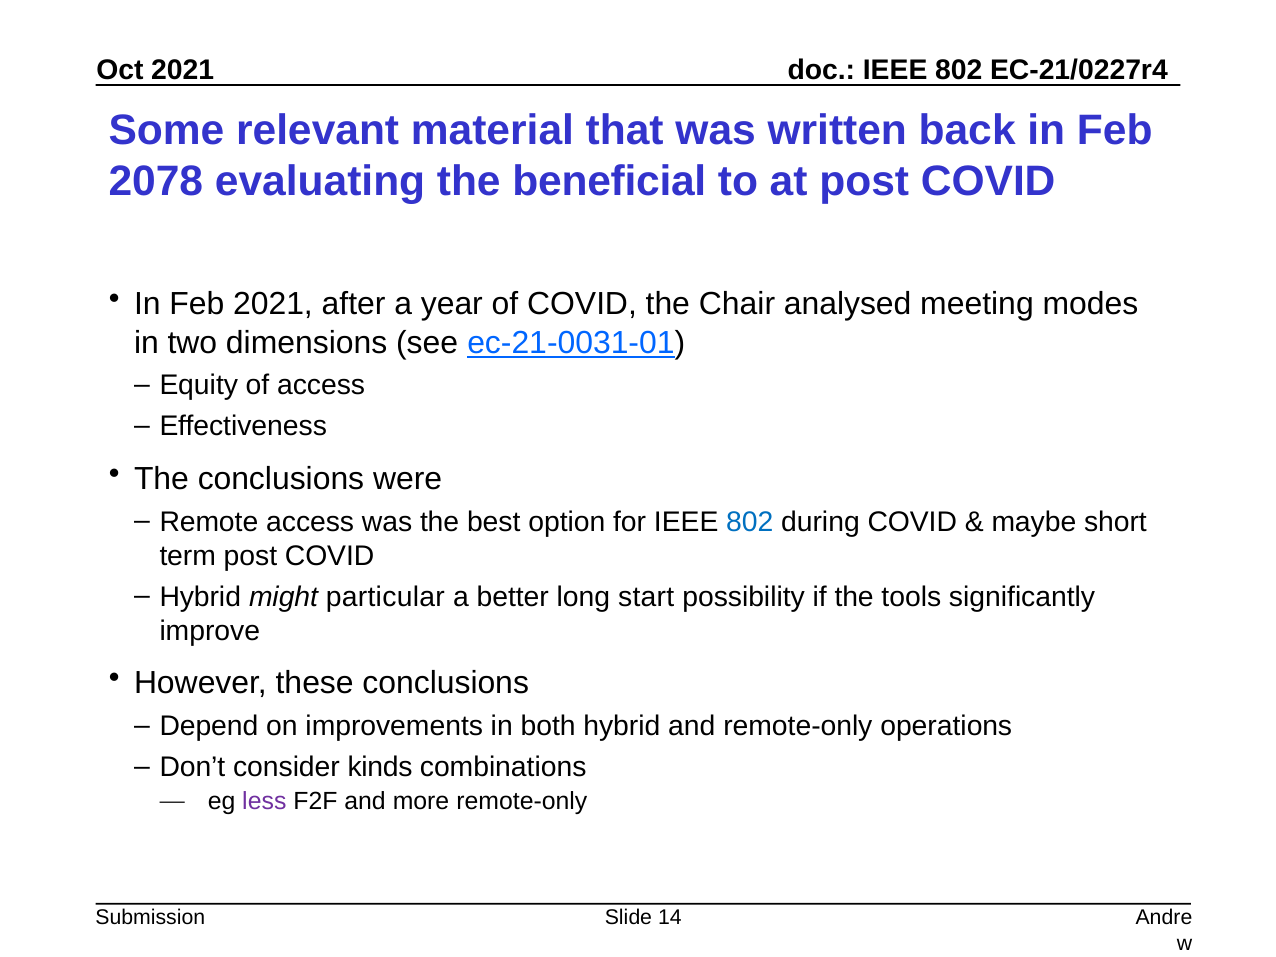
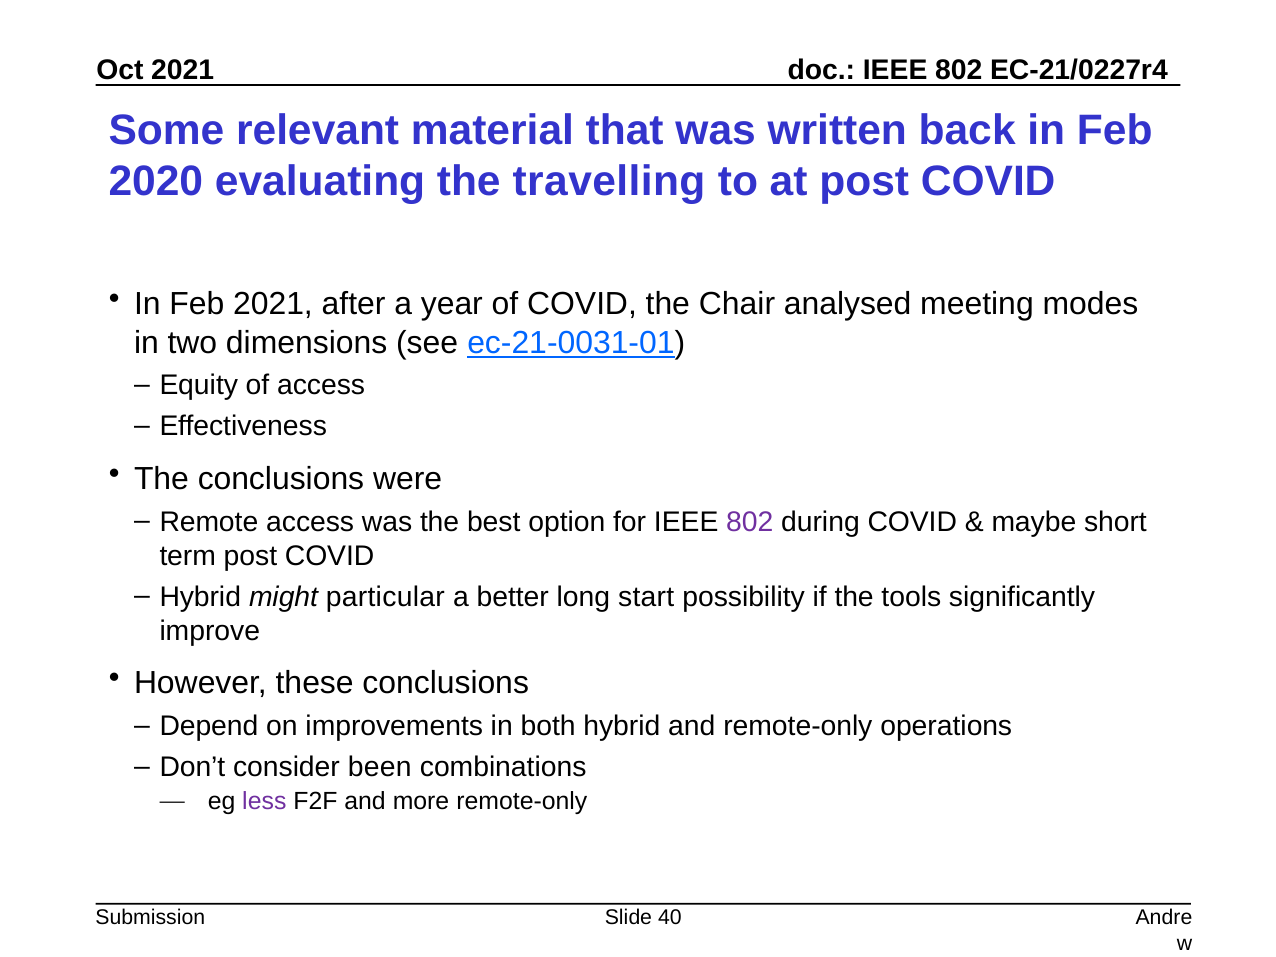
2078: 2078 -> 2020
beneficial: beneficial -> travelling
802 at (750, 522) colour: blue -> purple
kinds: kinds -> been
14: 14 -> 40
